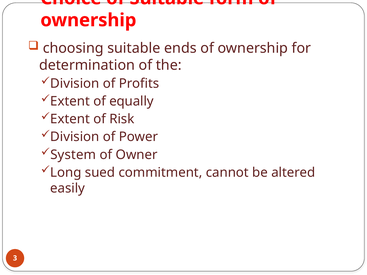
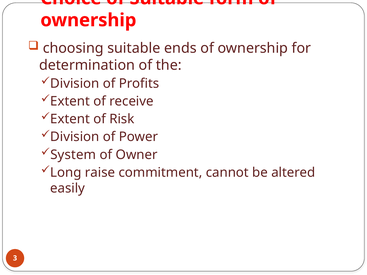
equally: equally -> receive
sued: sued -> raise
